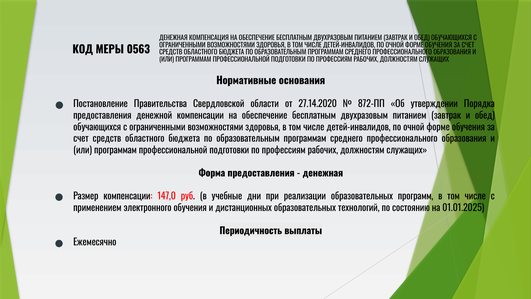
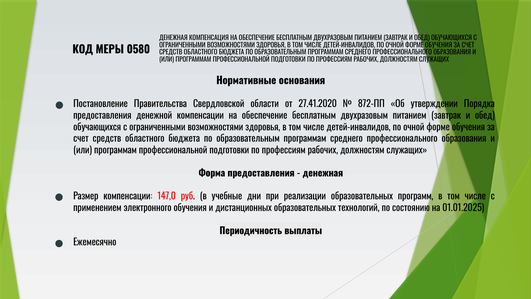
0563: 0563 -> 0580
27.14.2020: 27.14.2020 -> 27.41.2020
